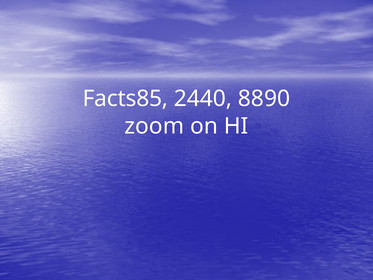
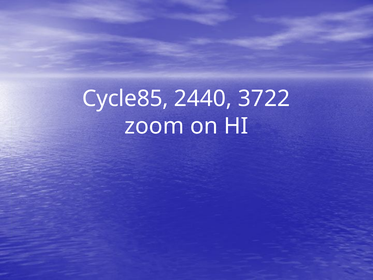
Facts85: Facts85 -> Cycle85
8890: 8890 -> 3722
